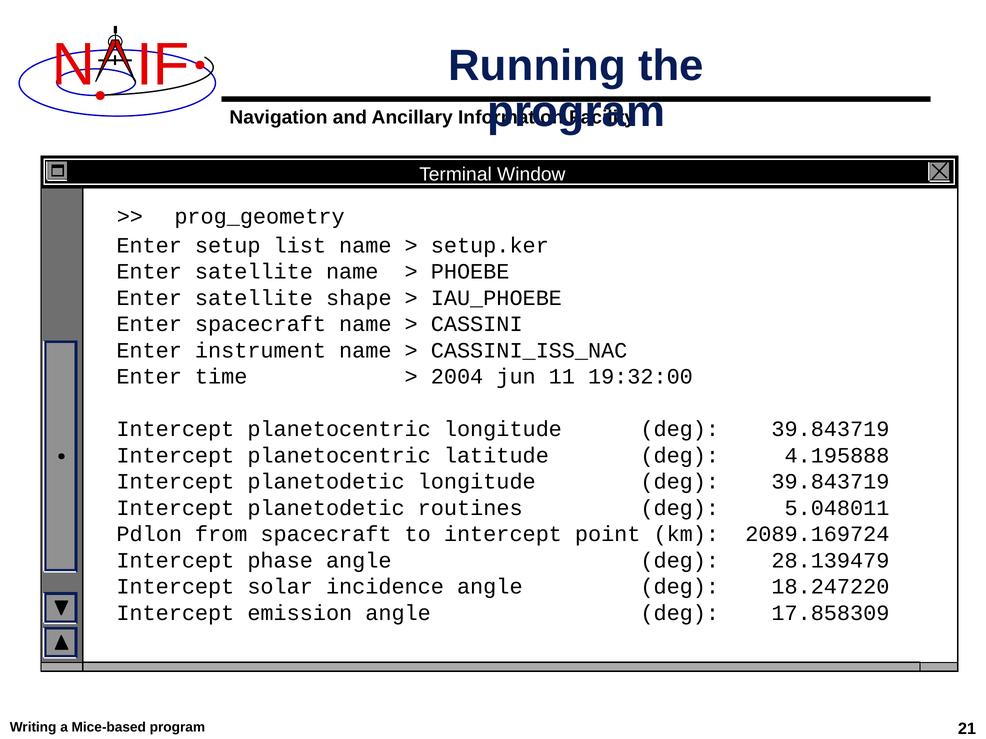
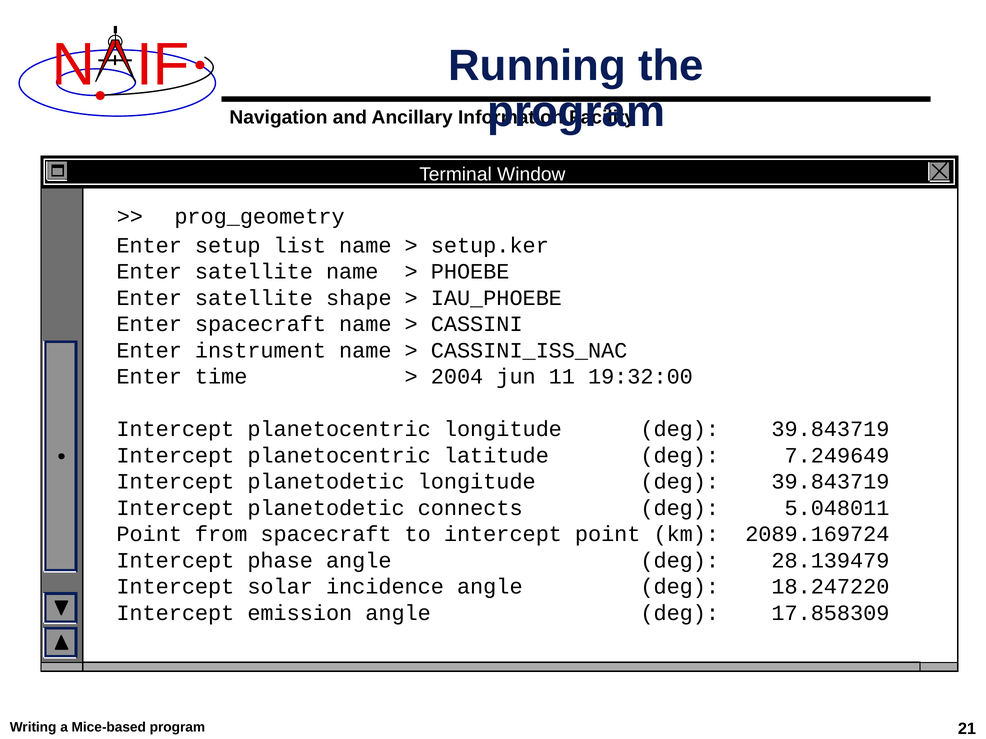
4.195888: 4.195888 -> 7.249649
routines: routines -> connects
Pdlon at (149, 535): Pdlon -> Point
